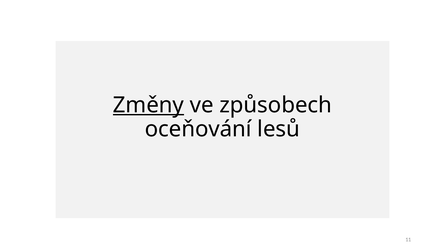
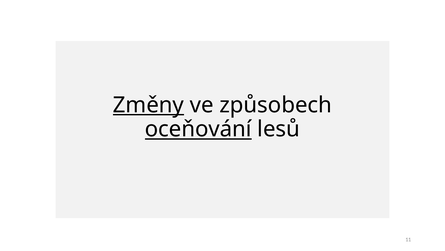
oceňování underline: none -> present
